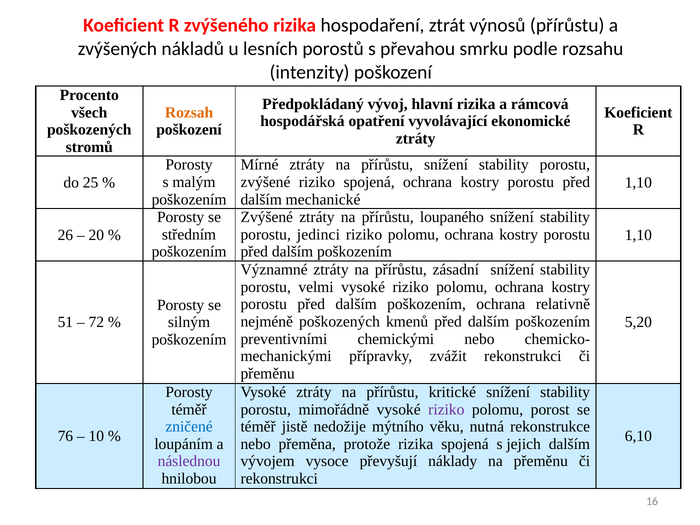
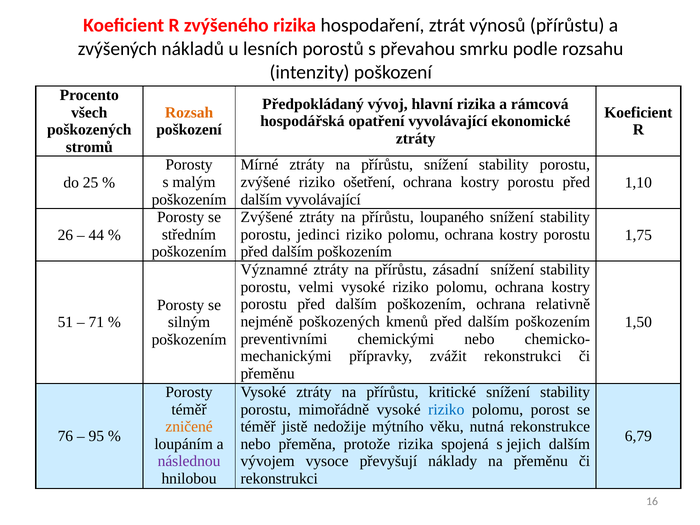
riziko spojená: spojená -> ošetření
dalším mechanické: mechanické -> vyvolávající
20: 20 -> 44
1,10 at (638, 235): 1,10 -> 1,75
72: 72 -> 71
5,20: 5,20 -> 1,50
riziko at (446, 409) colour: purple -> blue
zničené colour: blue -> orange
10: 10 -> 95
6,10: 6,10 -> 6,79
